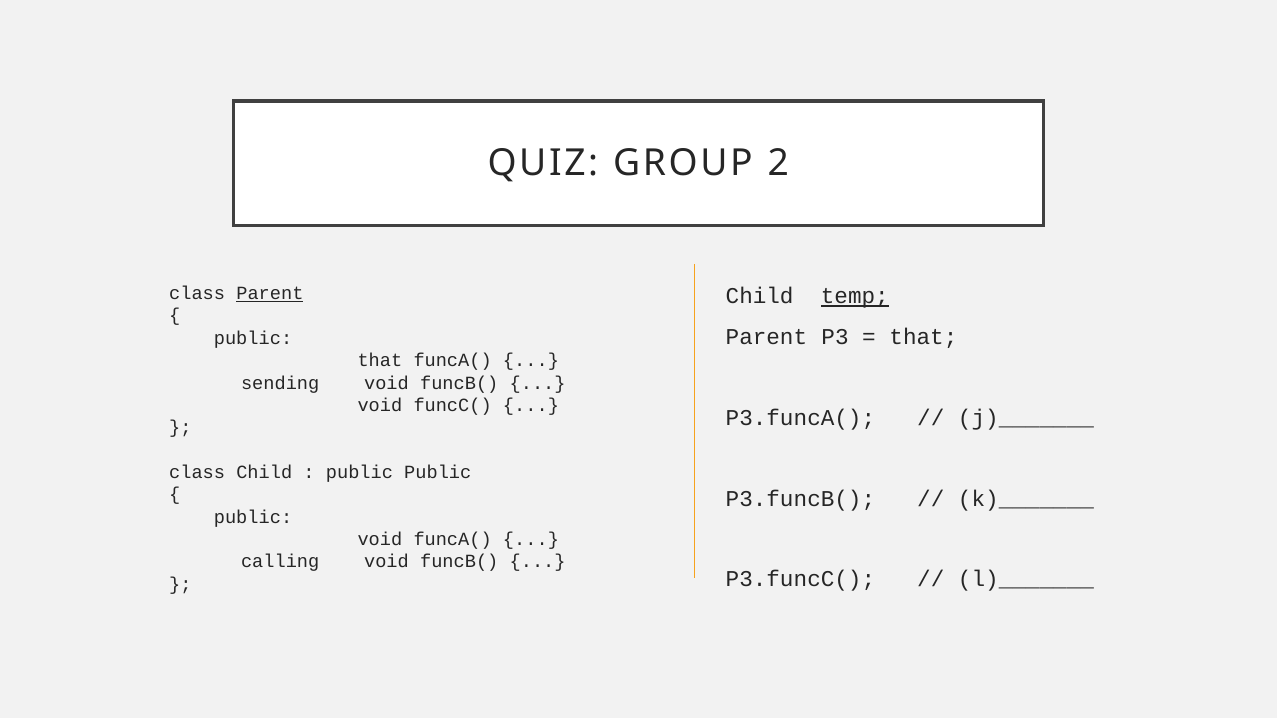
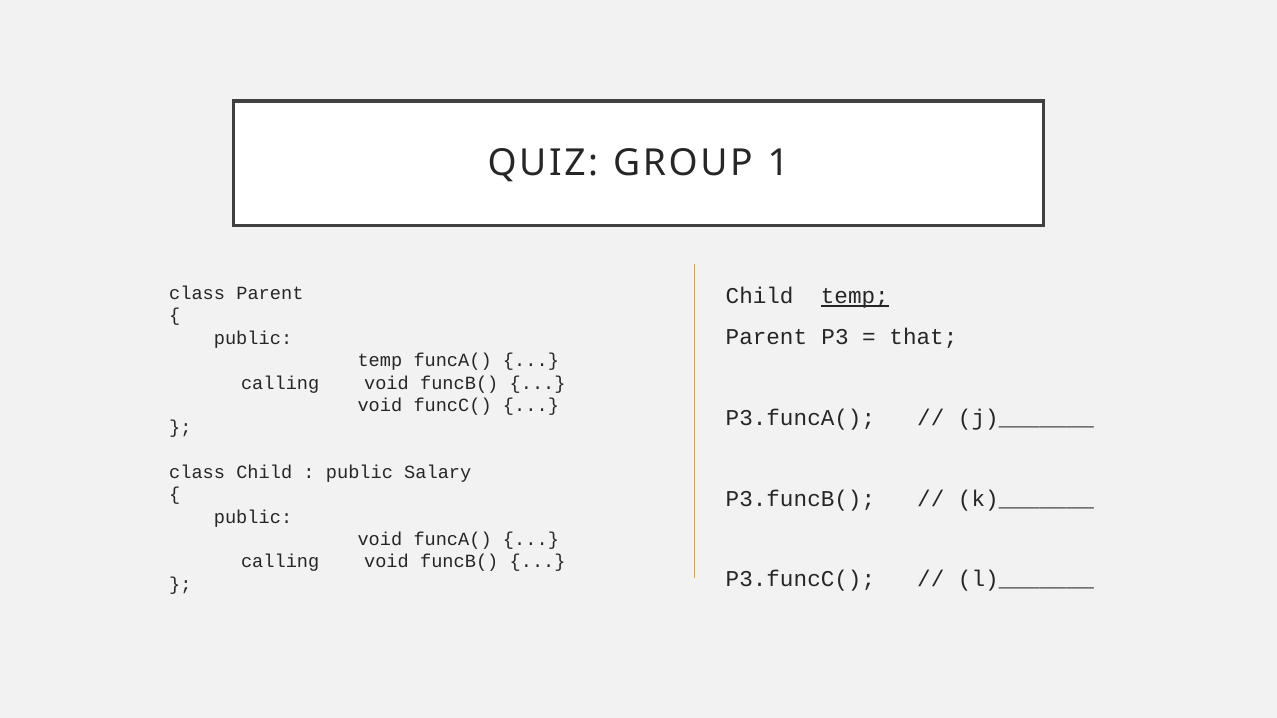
2: 2 -> 1
Parent at (270, 294) underline: present -> none
that at (380, 361): that -> temp
sending at (280, 383): sending -> calling
public Public: Public -> Salary
